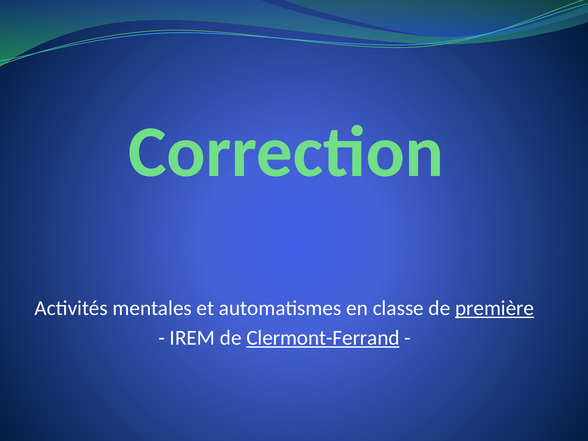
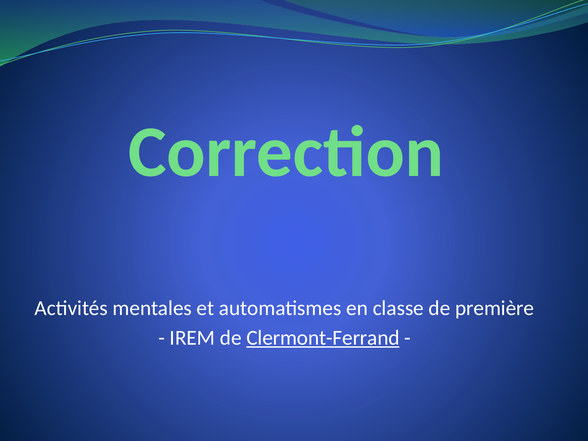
première underline: present -> none
